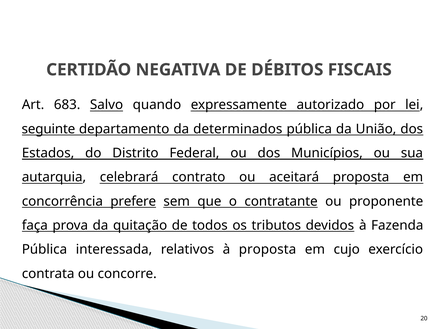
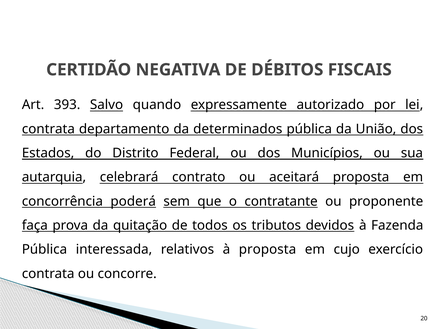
683: 683 -> 393
seguinte at (48, 129): seguinte -> contrata
prefere: prefere -> poderá
